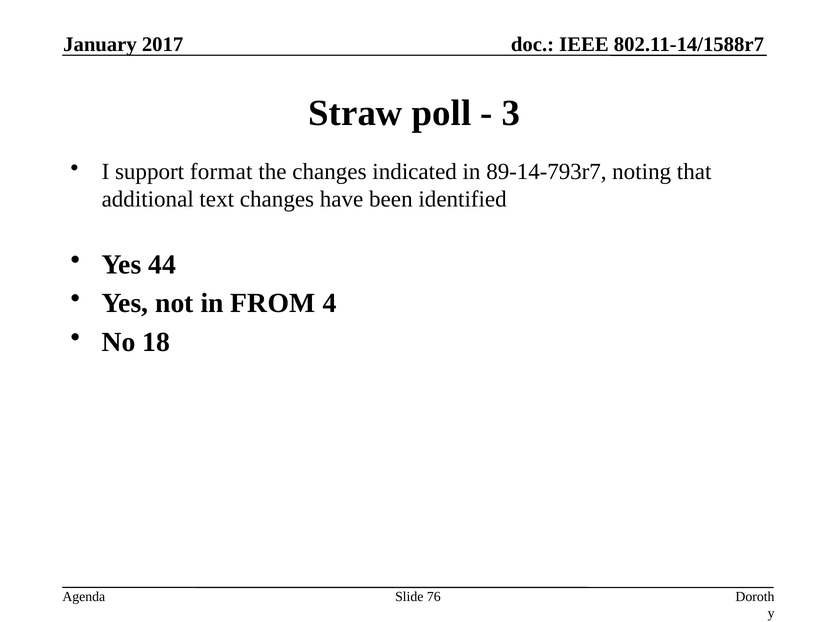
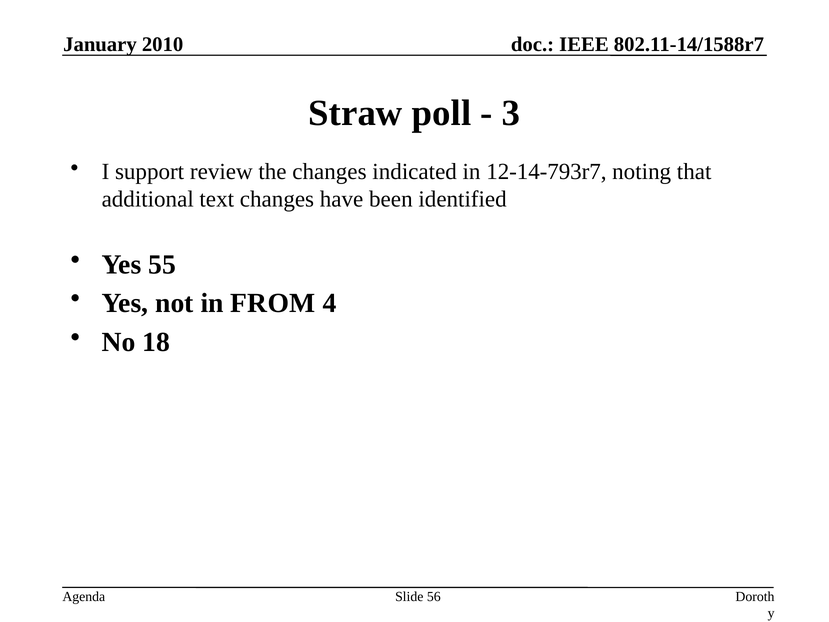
2017: 2017 -> 2010
format: format -> review
89-14-793r7: 89-14-793r7 -> 12-14-793r7
44: 44 -> 55
76: 76 -> 56
